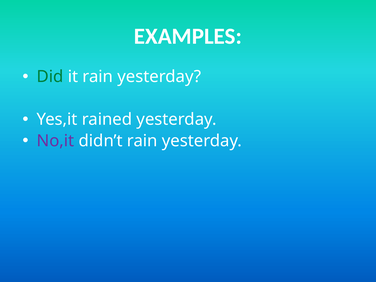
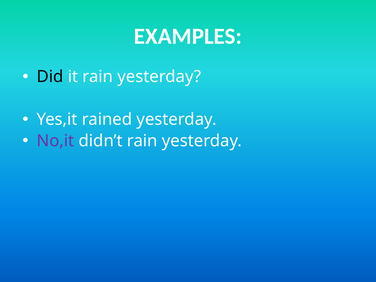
Did colour: green -> black
